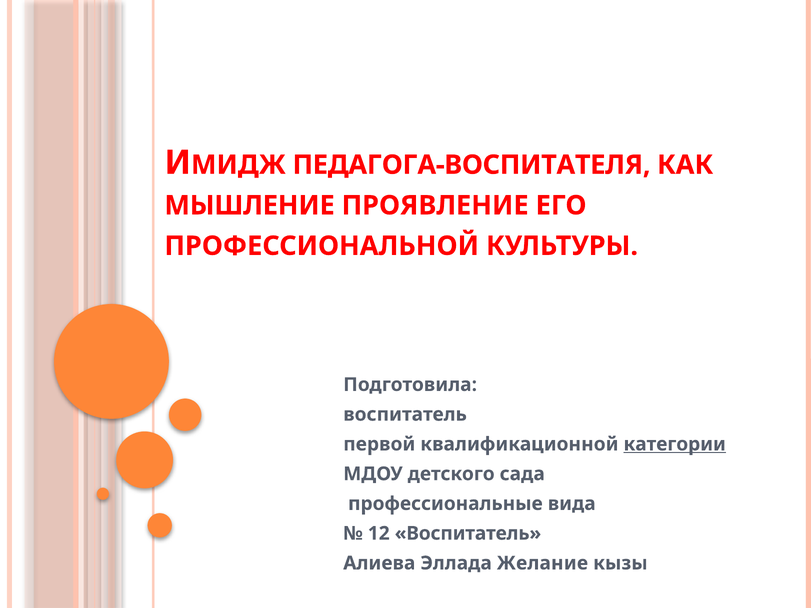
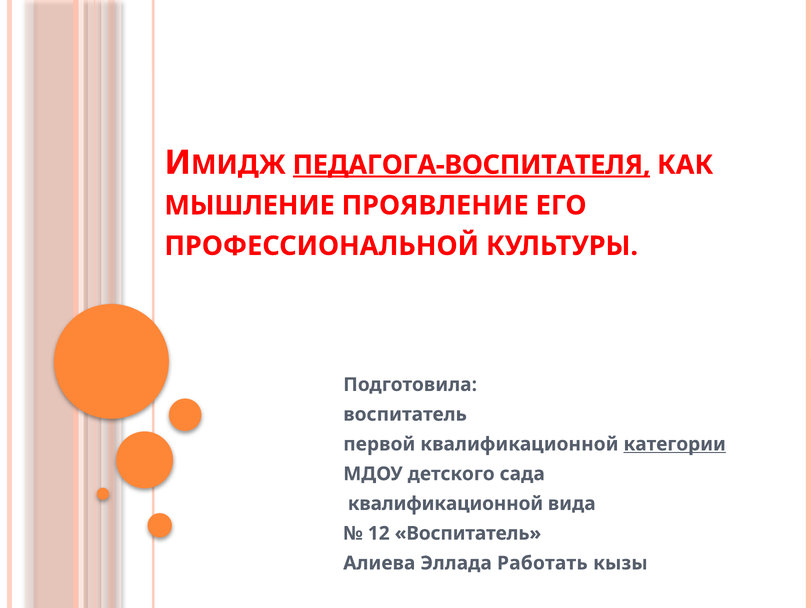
ПЕДАГОГА-ВОСПИТАТЕЛЯ underline: none -> present
профессиональные at (445, 504): профессиональные -> квалификационной
Желание: Желание -> Работать
